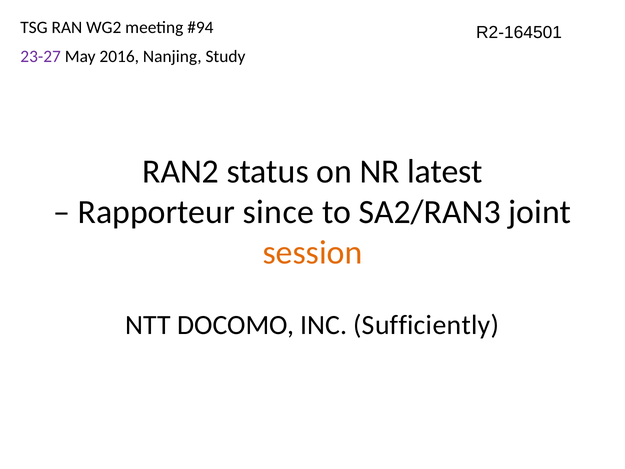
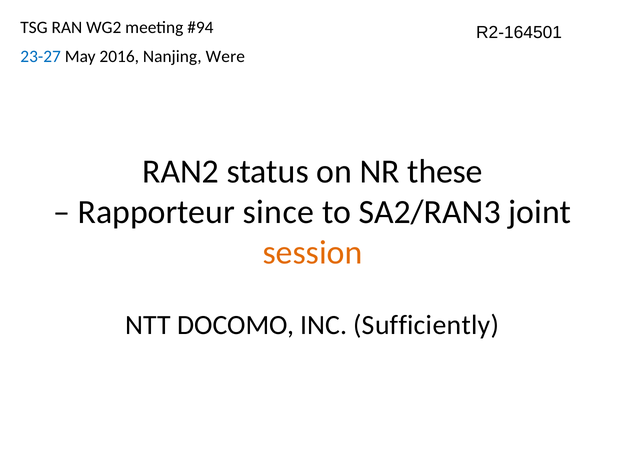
23-27 colour: purple -> blue
Study: Study -> Were
latest: latest -> these
